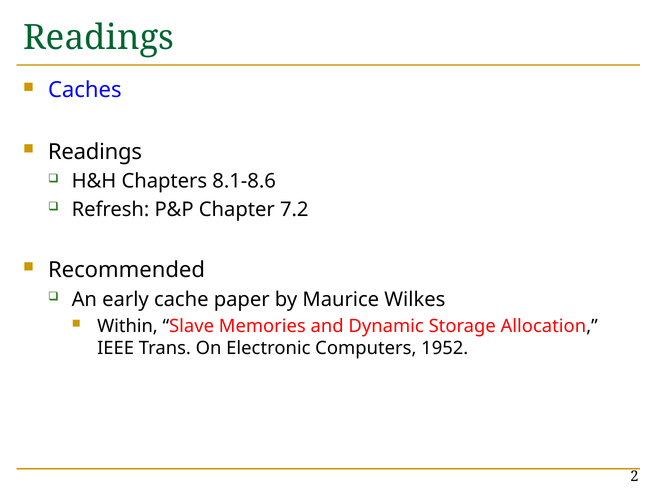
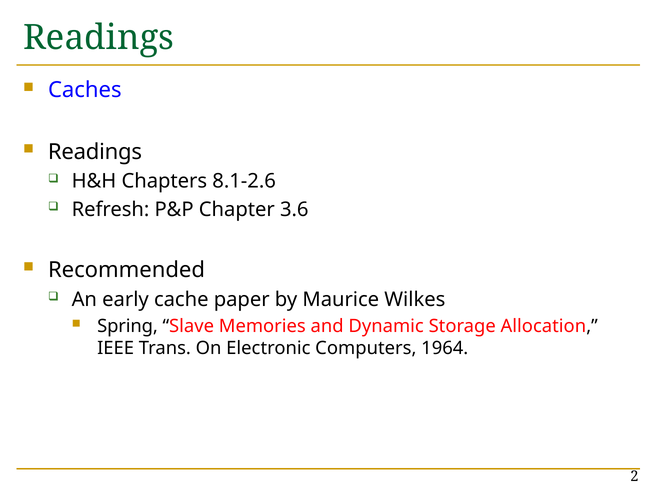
8.1-8.6: 8.1-8.6 -> 8.1-2.6
7.2: 7.2 -> 3.6
Within: Within -> Spring
1952: 1952 -> 1964
